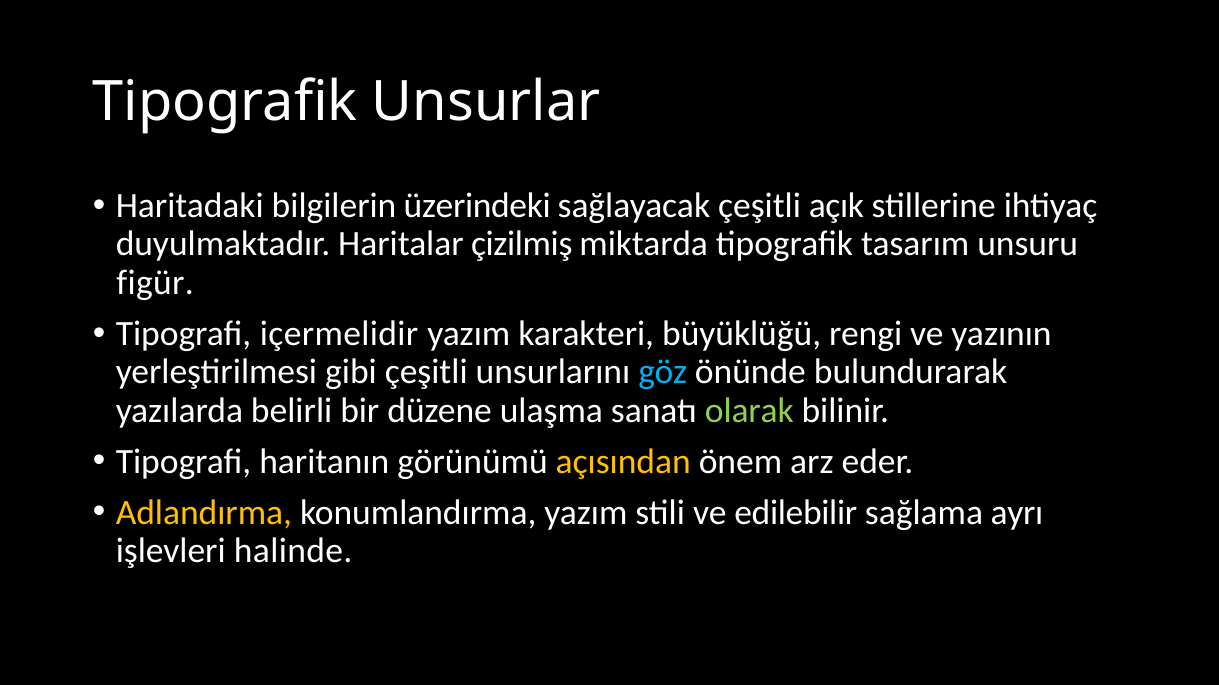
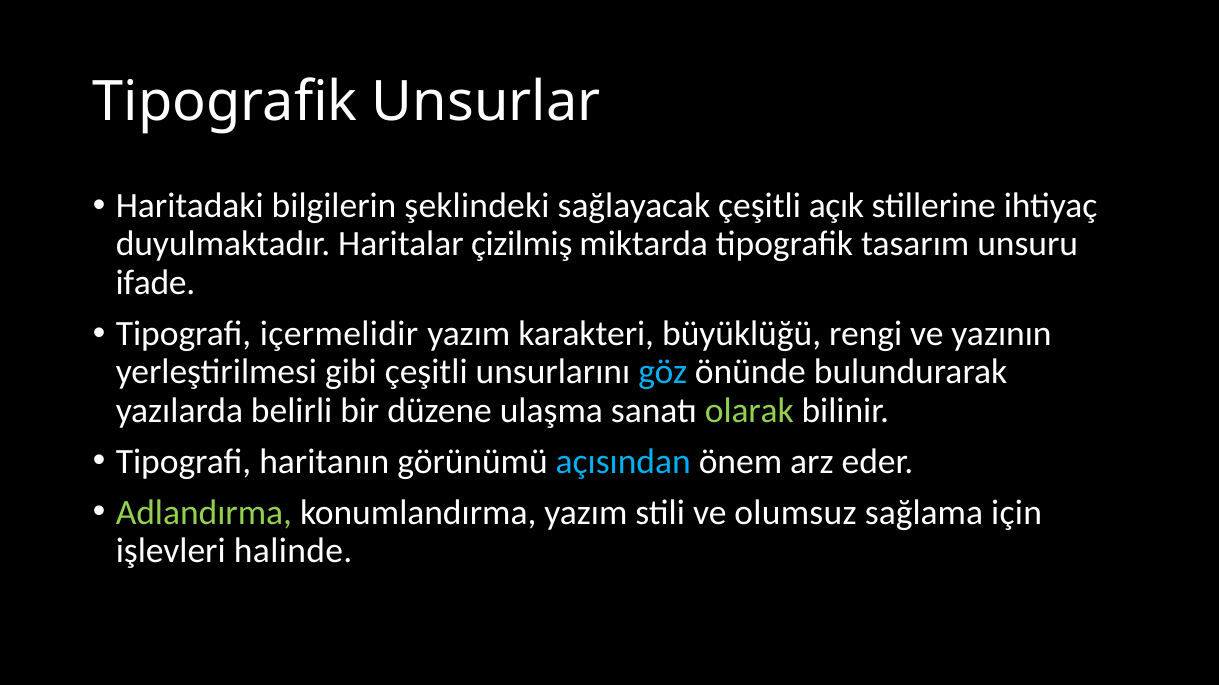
üzerindeki: üzerindeki -> şeklindeki
figür: figür -> ifade
açısından colour: yellow -> light blue
Adlandırma colour: yellow -> light green
edilebilir: edilebilir -> olumsuz
ayrı: ayrı -> için
